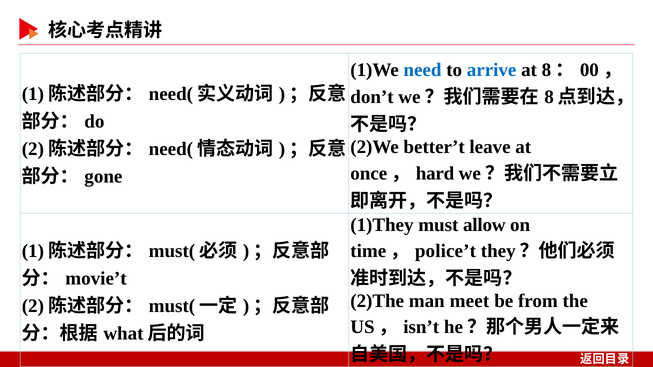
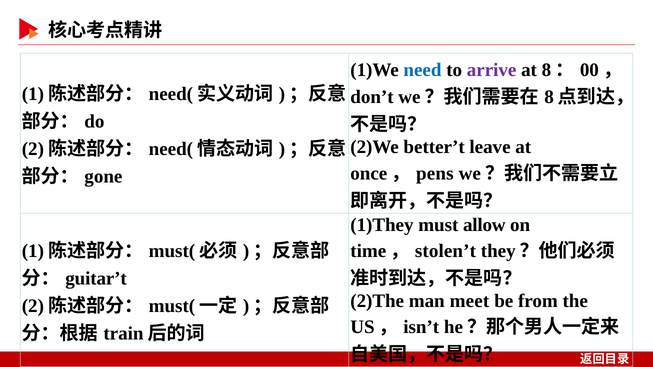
arrive colour: blue -> purple
hard: hard -> pens
police’t: police’t -> stolen’t
movie’t: movie’t -> guitar’t
what: what -> train
